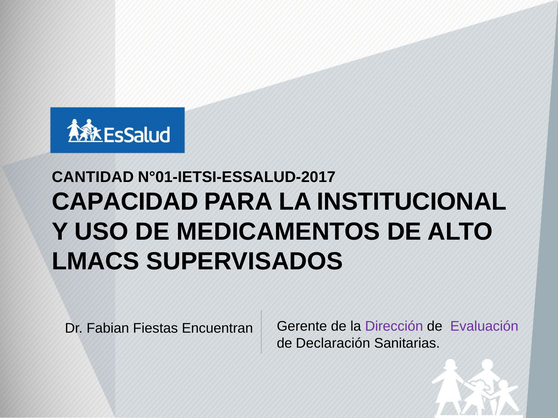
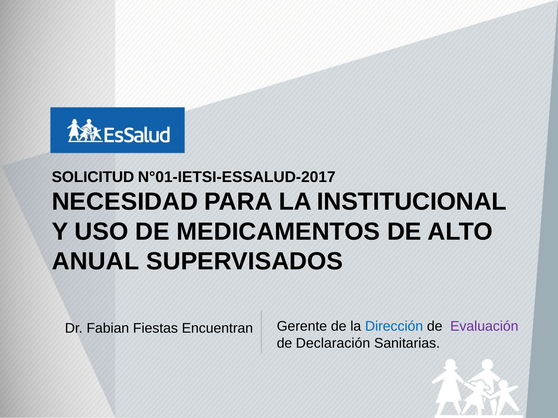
CANTIDAD: CANTIDAD -> SOLICITUD
CAPACIDAD: CAPACIDAD -> NECESIDAD
LMACS: LMACS -> ANUAL
Dirección colour: purple -> blue
